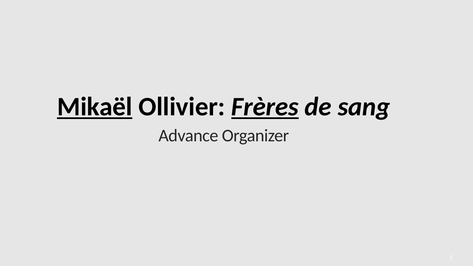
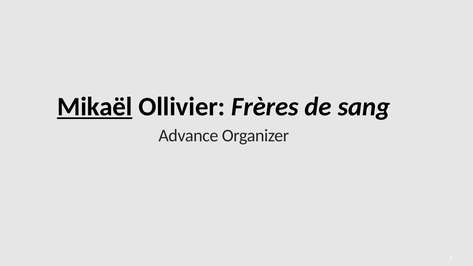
Frères underline: present -> none
